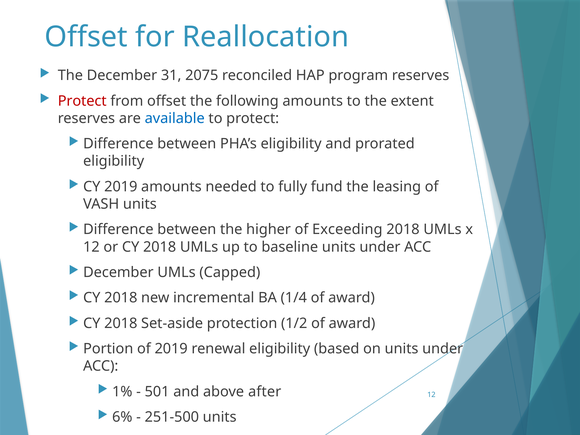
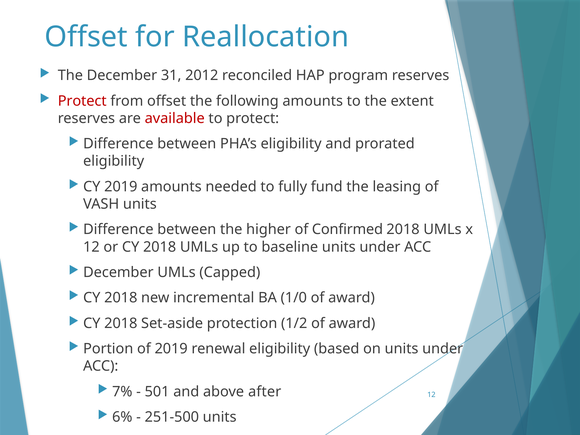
2075: 2075 -> 2012
available colour: blue -> red
Exceeding: Exceeding -> Confirmed
1/4: 1/4 -> 1/0
1%: 1% -> 7%
